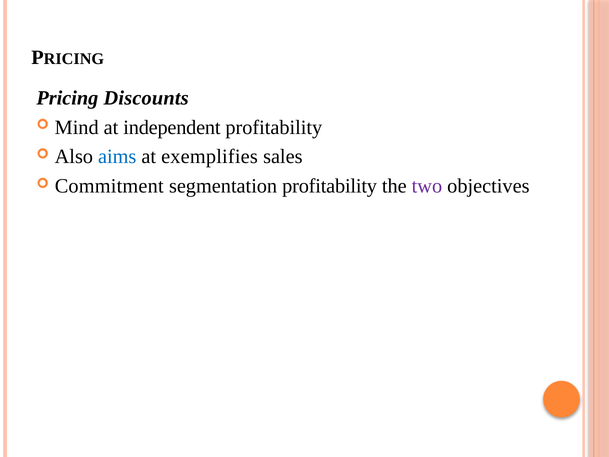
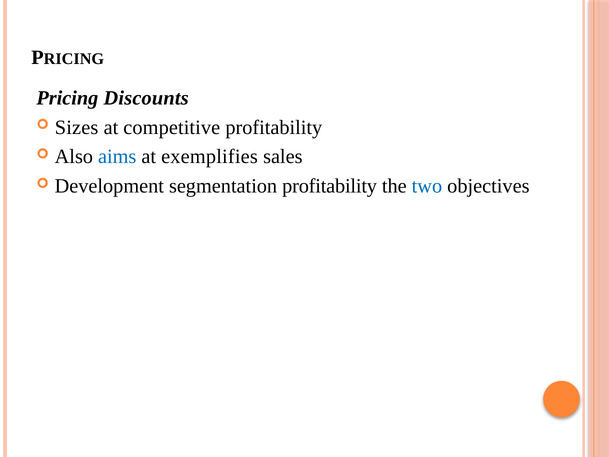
Mind: Mind -> Sizes
independent: independent -> competitive
Commitment: Commitment -> Development
two colour: purple -> blue
